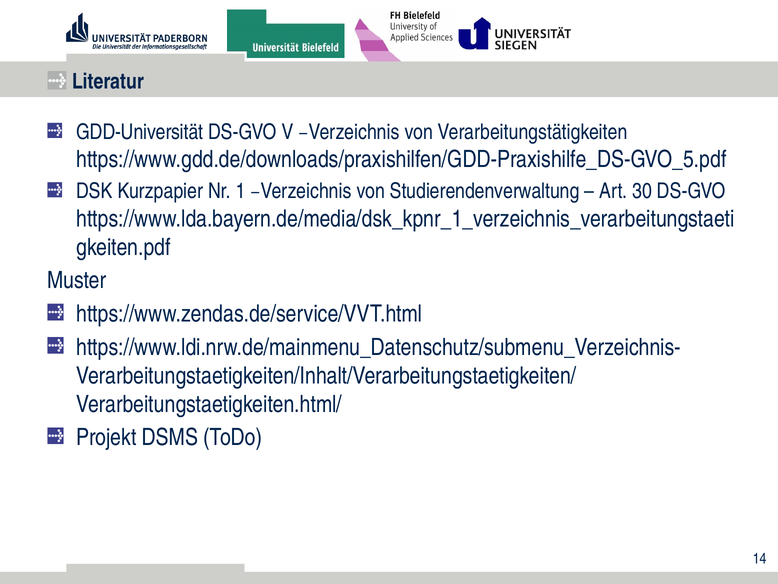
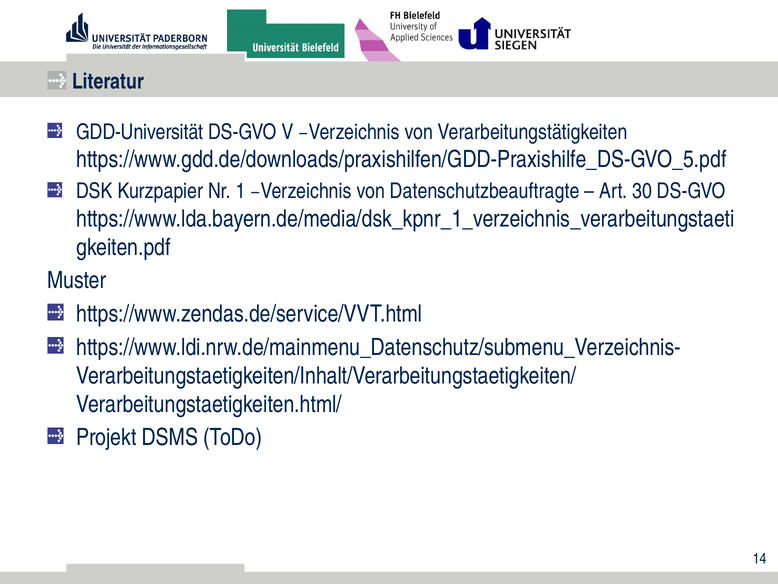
Studierendenverwaltung: Studierendenverwaltung -> Datenschutzbeauftragte
